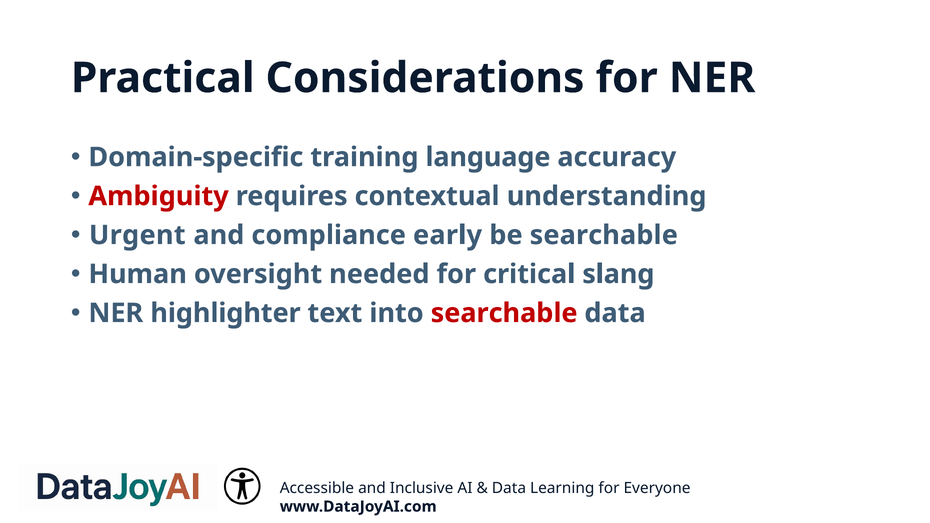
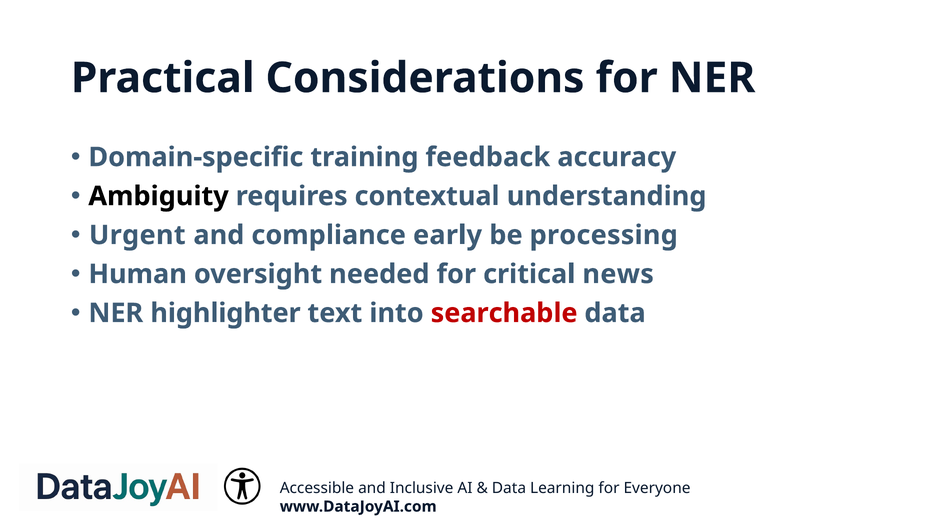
language: language -> feedback
Ambiguity colour: red -> black
be searchable: searchable -> processing
slang: slang -> news
